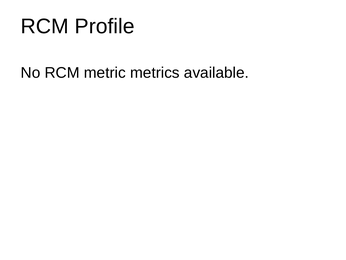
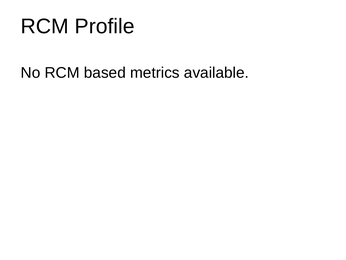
metric: metric -> based
